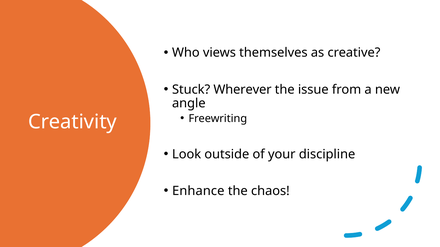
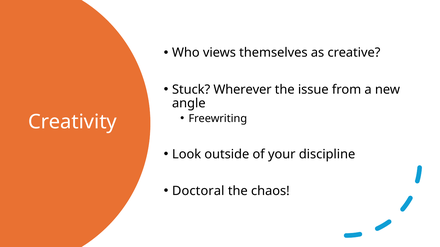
Enhance: Enhance -> Doctoral
